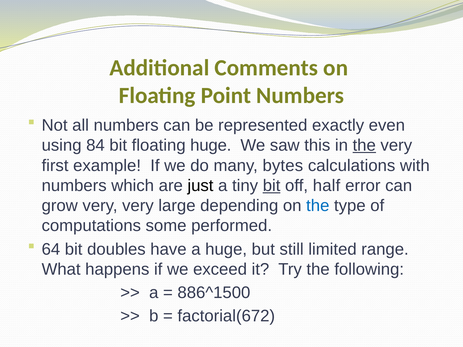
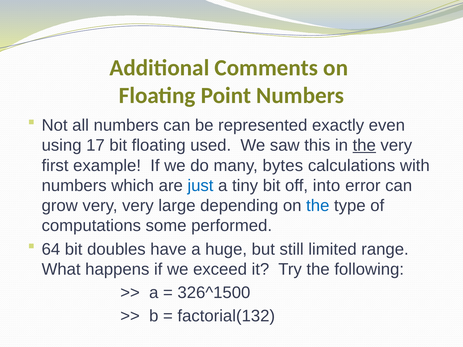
84: 84 -> 17
floating huge: huge -> used
just colour: black -> blue
bit at (272, 186) underline: present -> none
half: half -> into
886^1500: 886^1500 -> 326^1500
factorial(672: factorial(672 -> factorial(132
